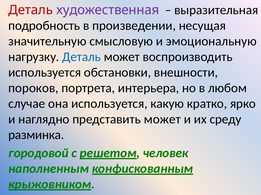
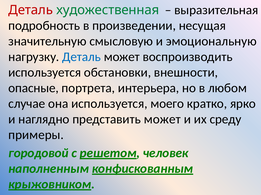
художественная colour: purple -> green
пороков: пороков -> опасные
какую: какую -> моего
разминка: разминка -> примеры
